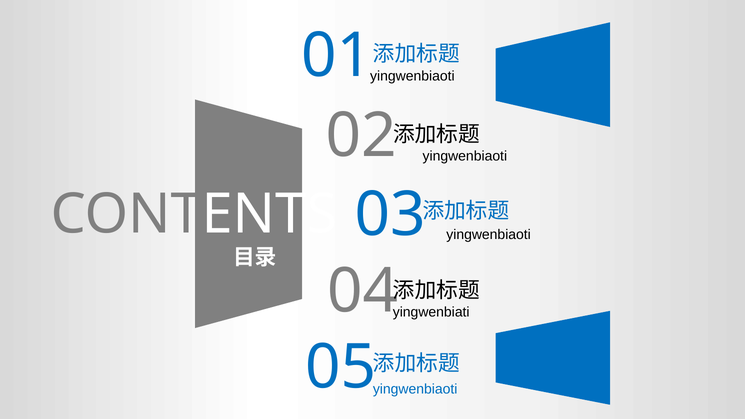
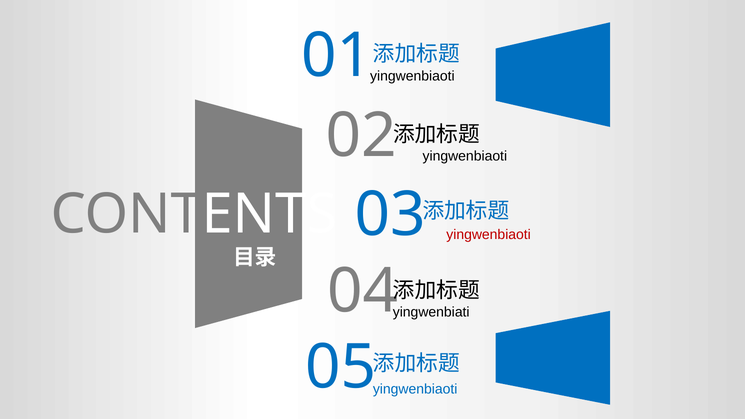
yingwenbiaoti at (489, 235) colour: black -> red
